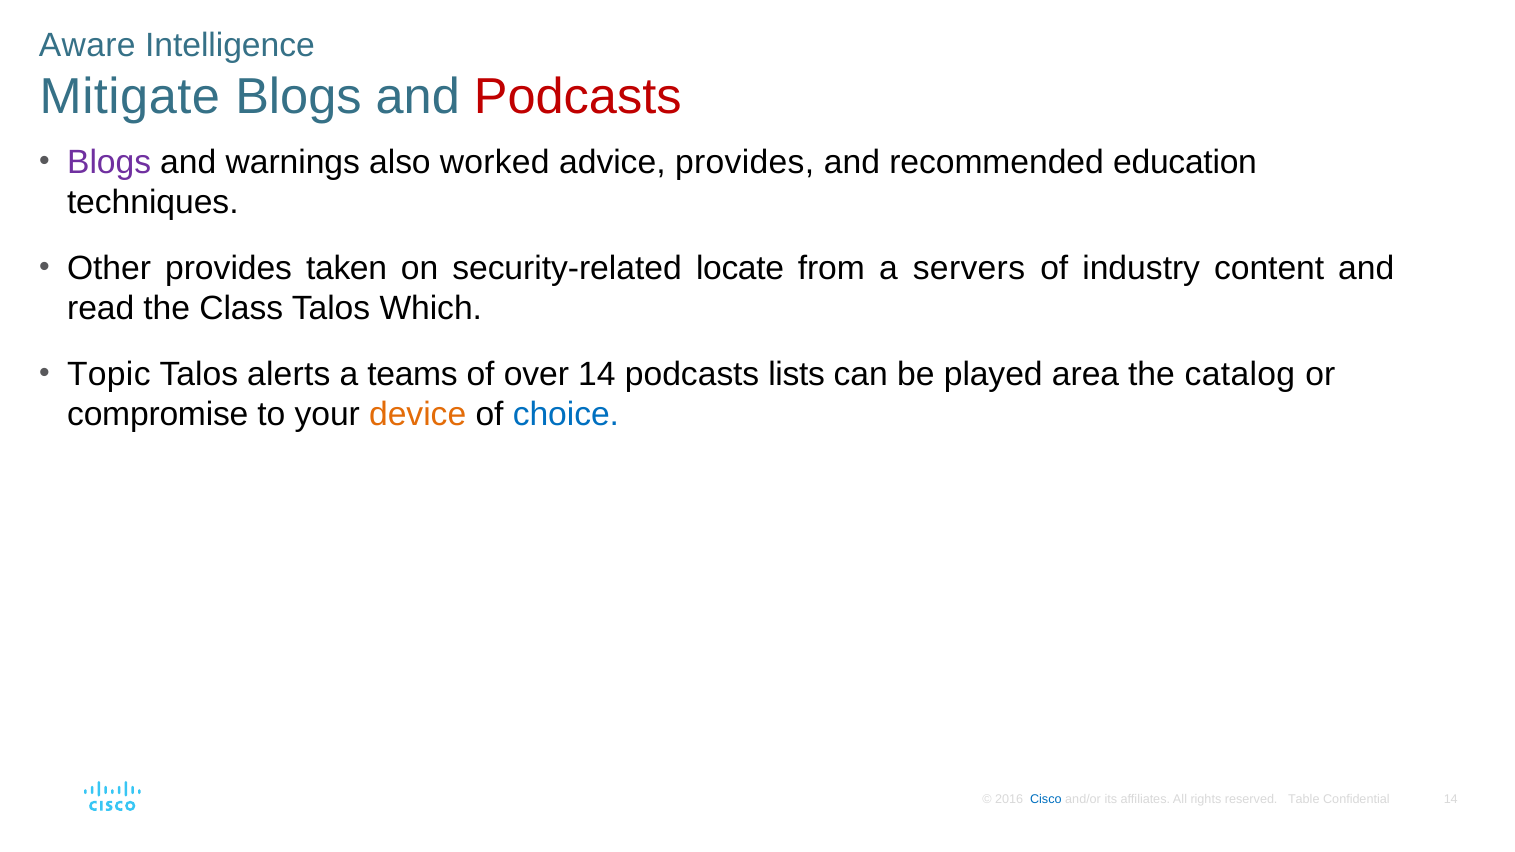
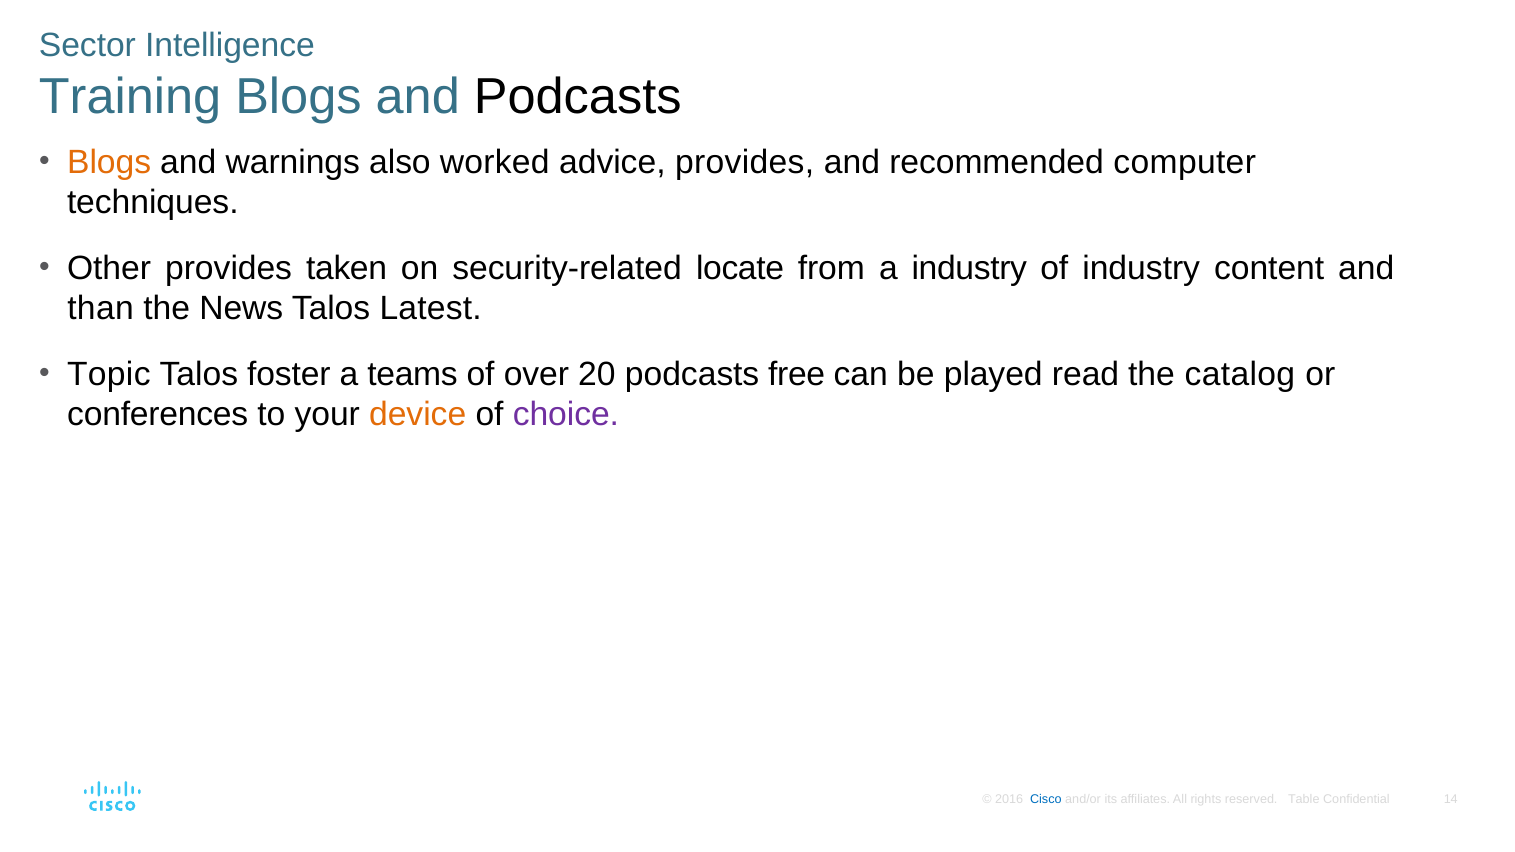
Aware: Aware -> Sector
Mitigate: Mitigate -> Training
Podcasts at (578, 97) colour: red -> black
Blogs at (109, 162) colour: purple -> orange
education: education -> computer
a servers: servers -> industry
read: read -> than
Class: Class -> News
Which: Which -> Latest
alerts: alerts -> foster
over 14: 14 -> 20
lists: lists -> free
area: area -> read
compromise: compromise -> conferences
choice colour: blue -> purple
